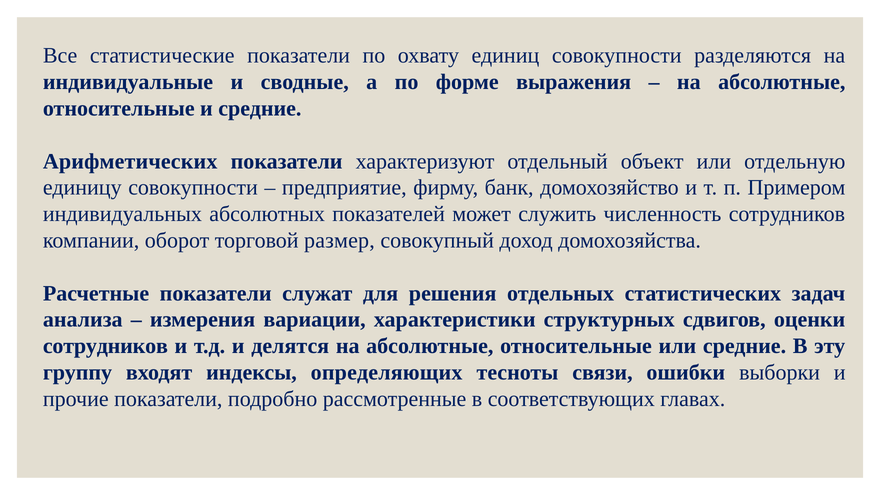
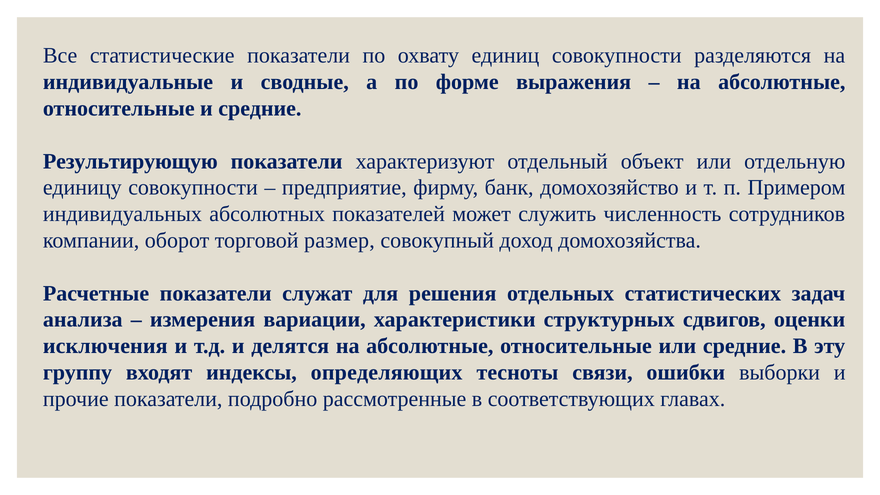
Арифметических: Арифметических -> Результирующую
сотрудников at (105, 346): сотрудников -> исключения
